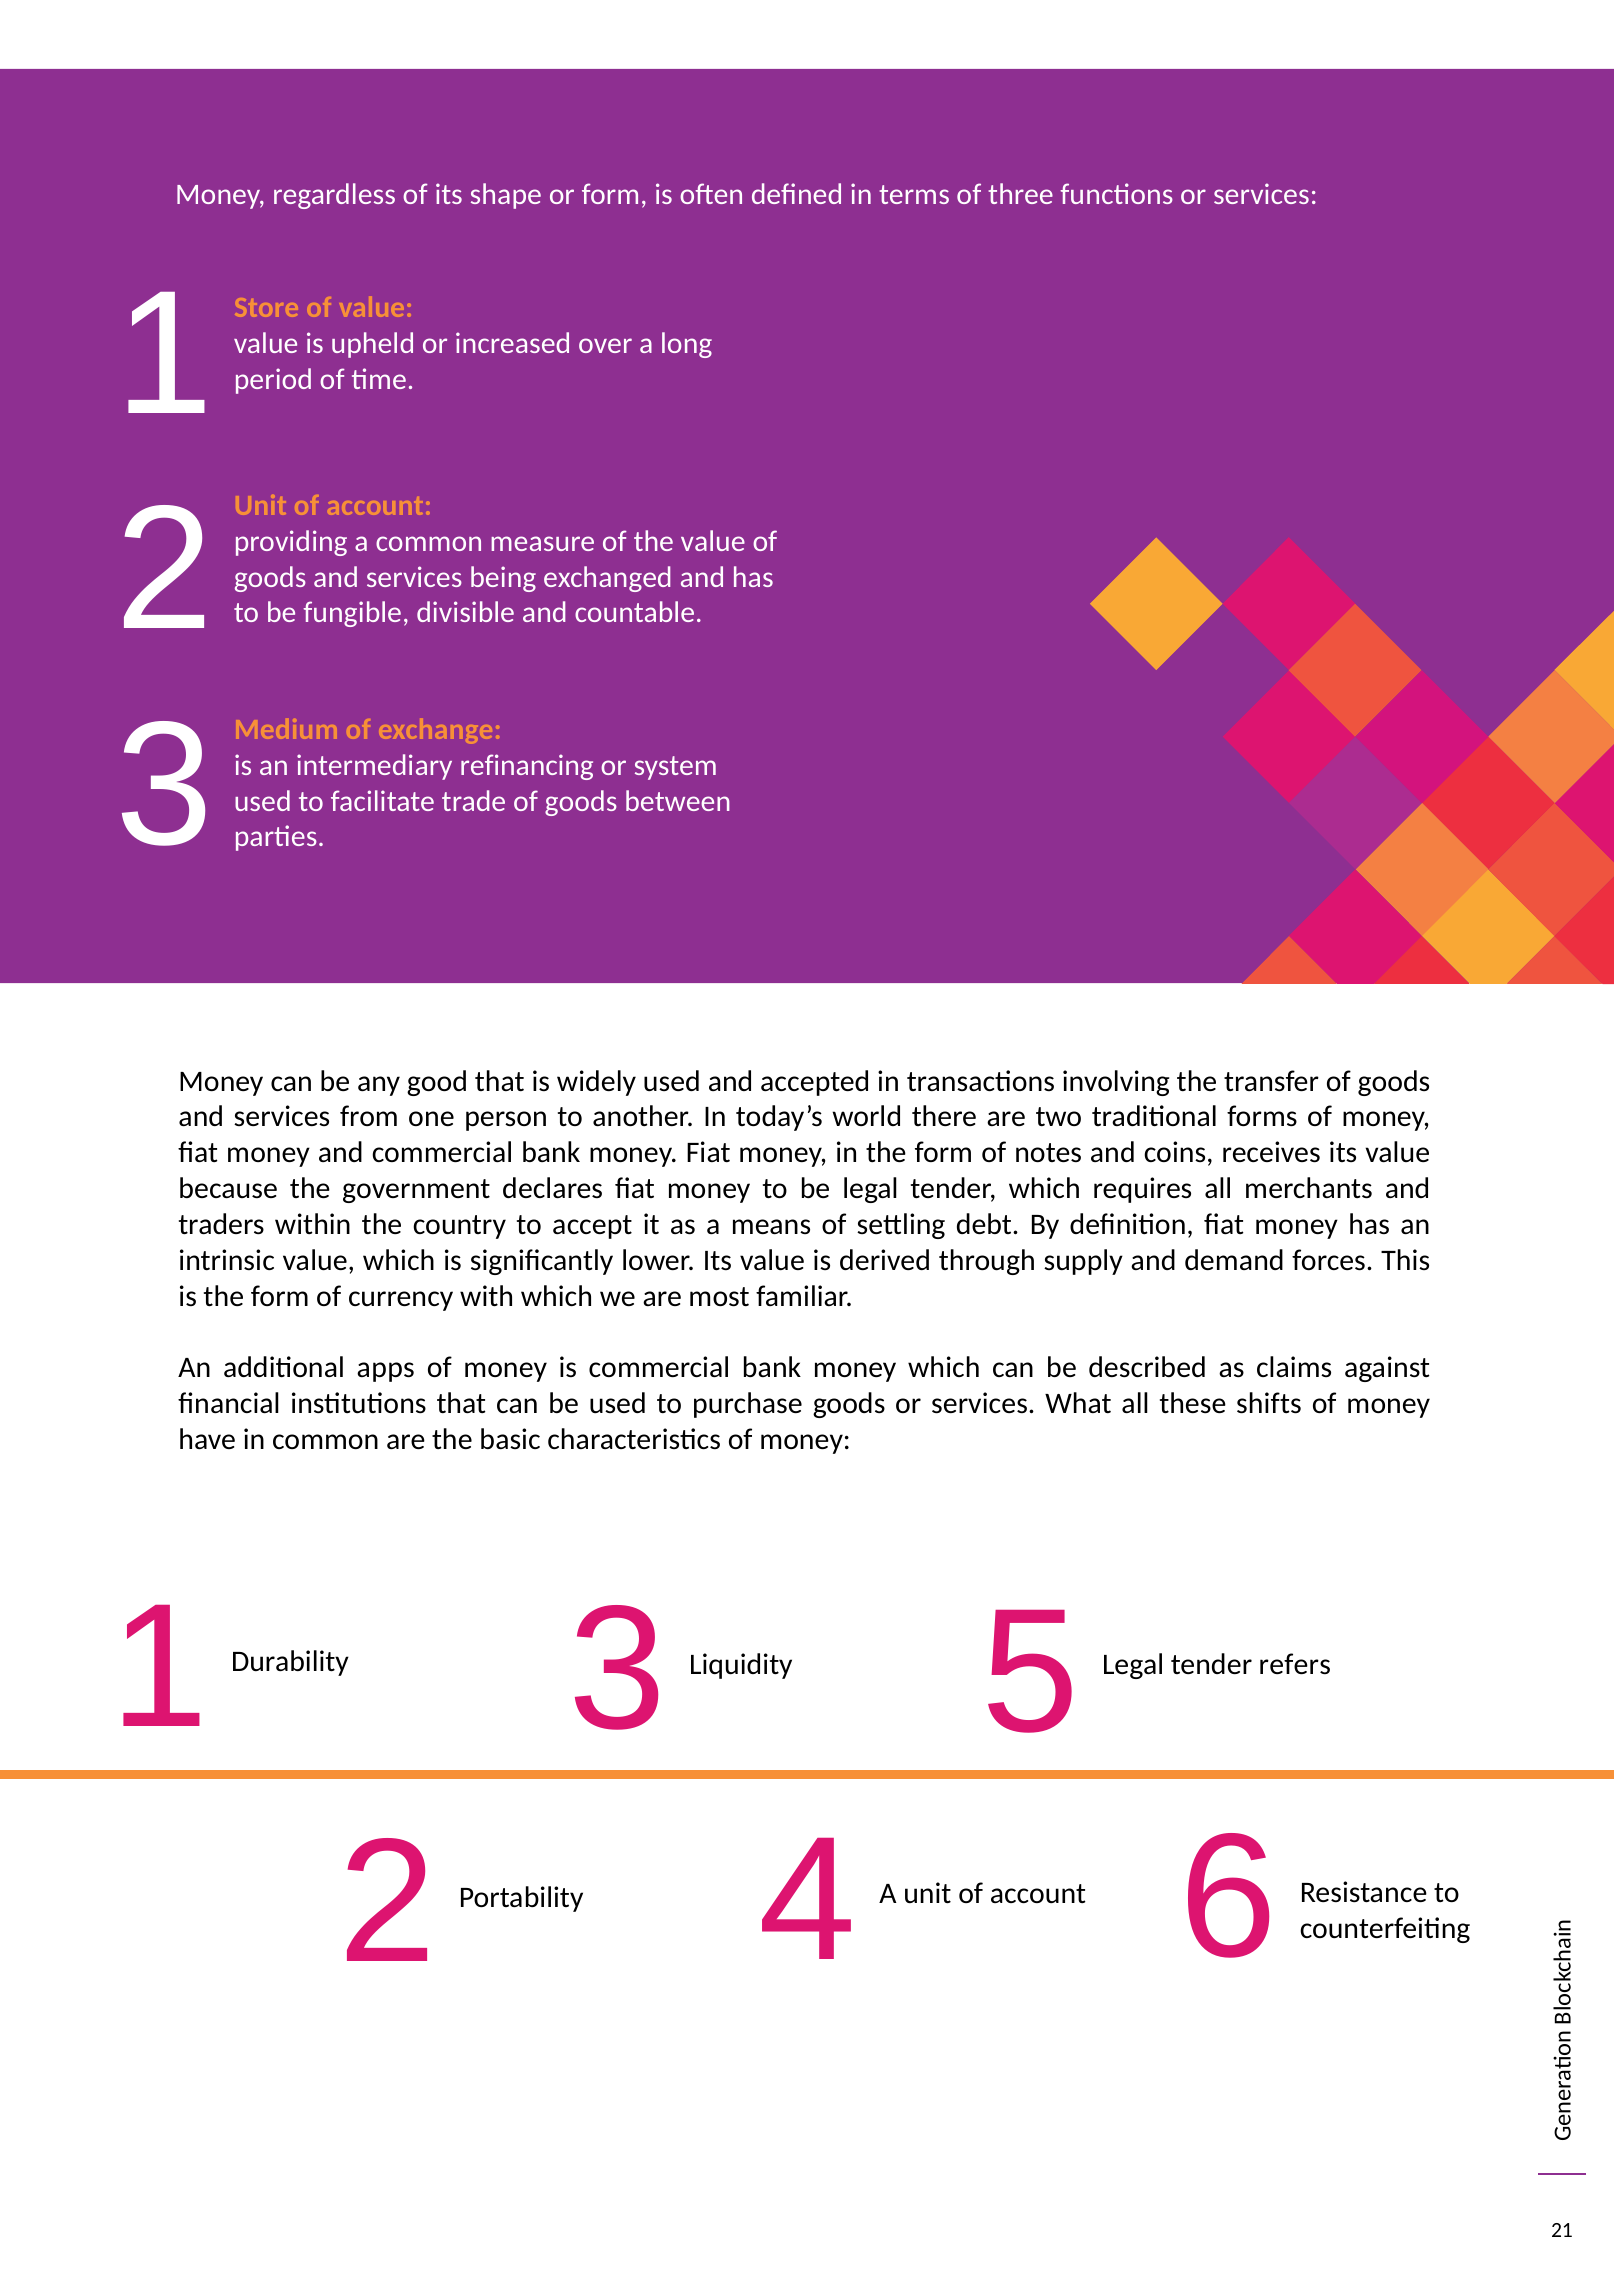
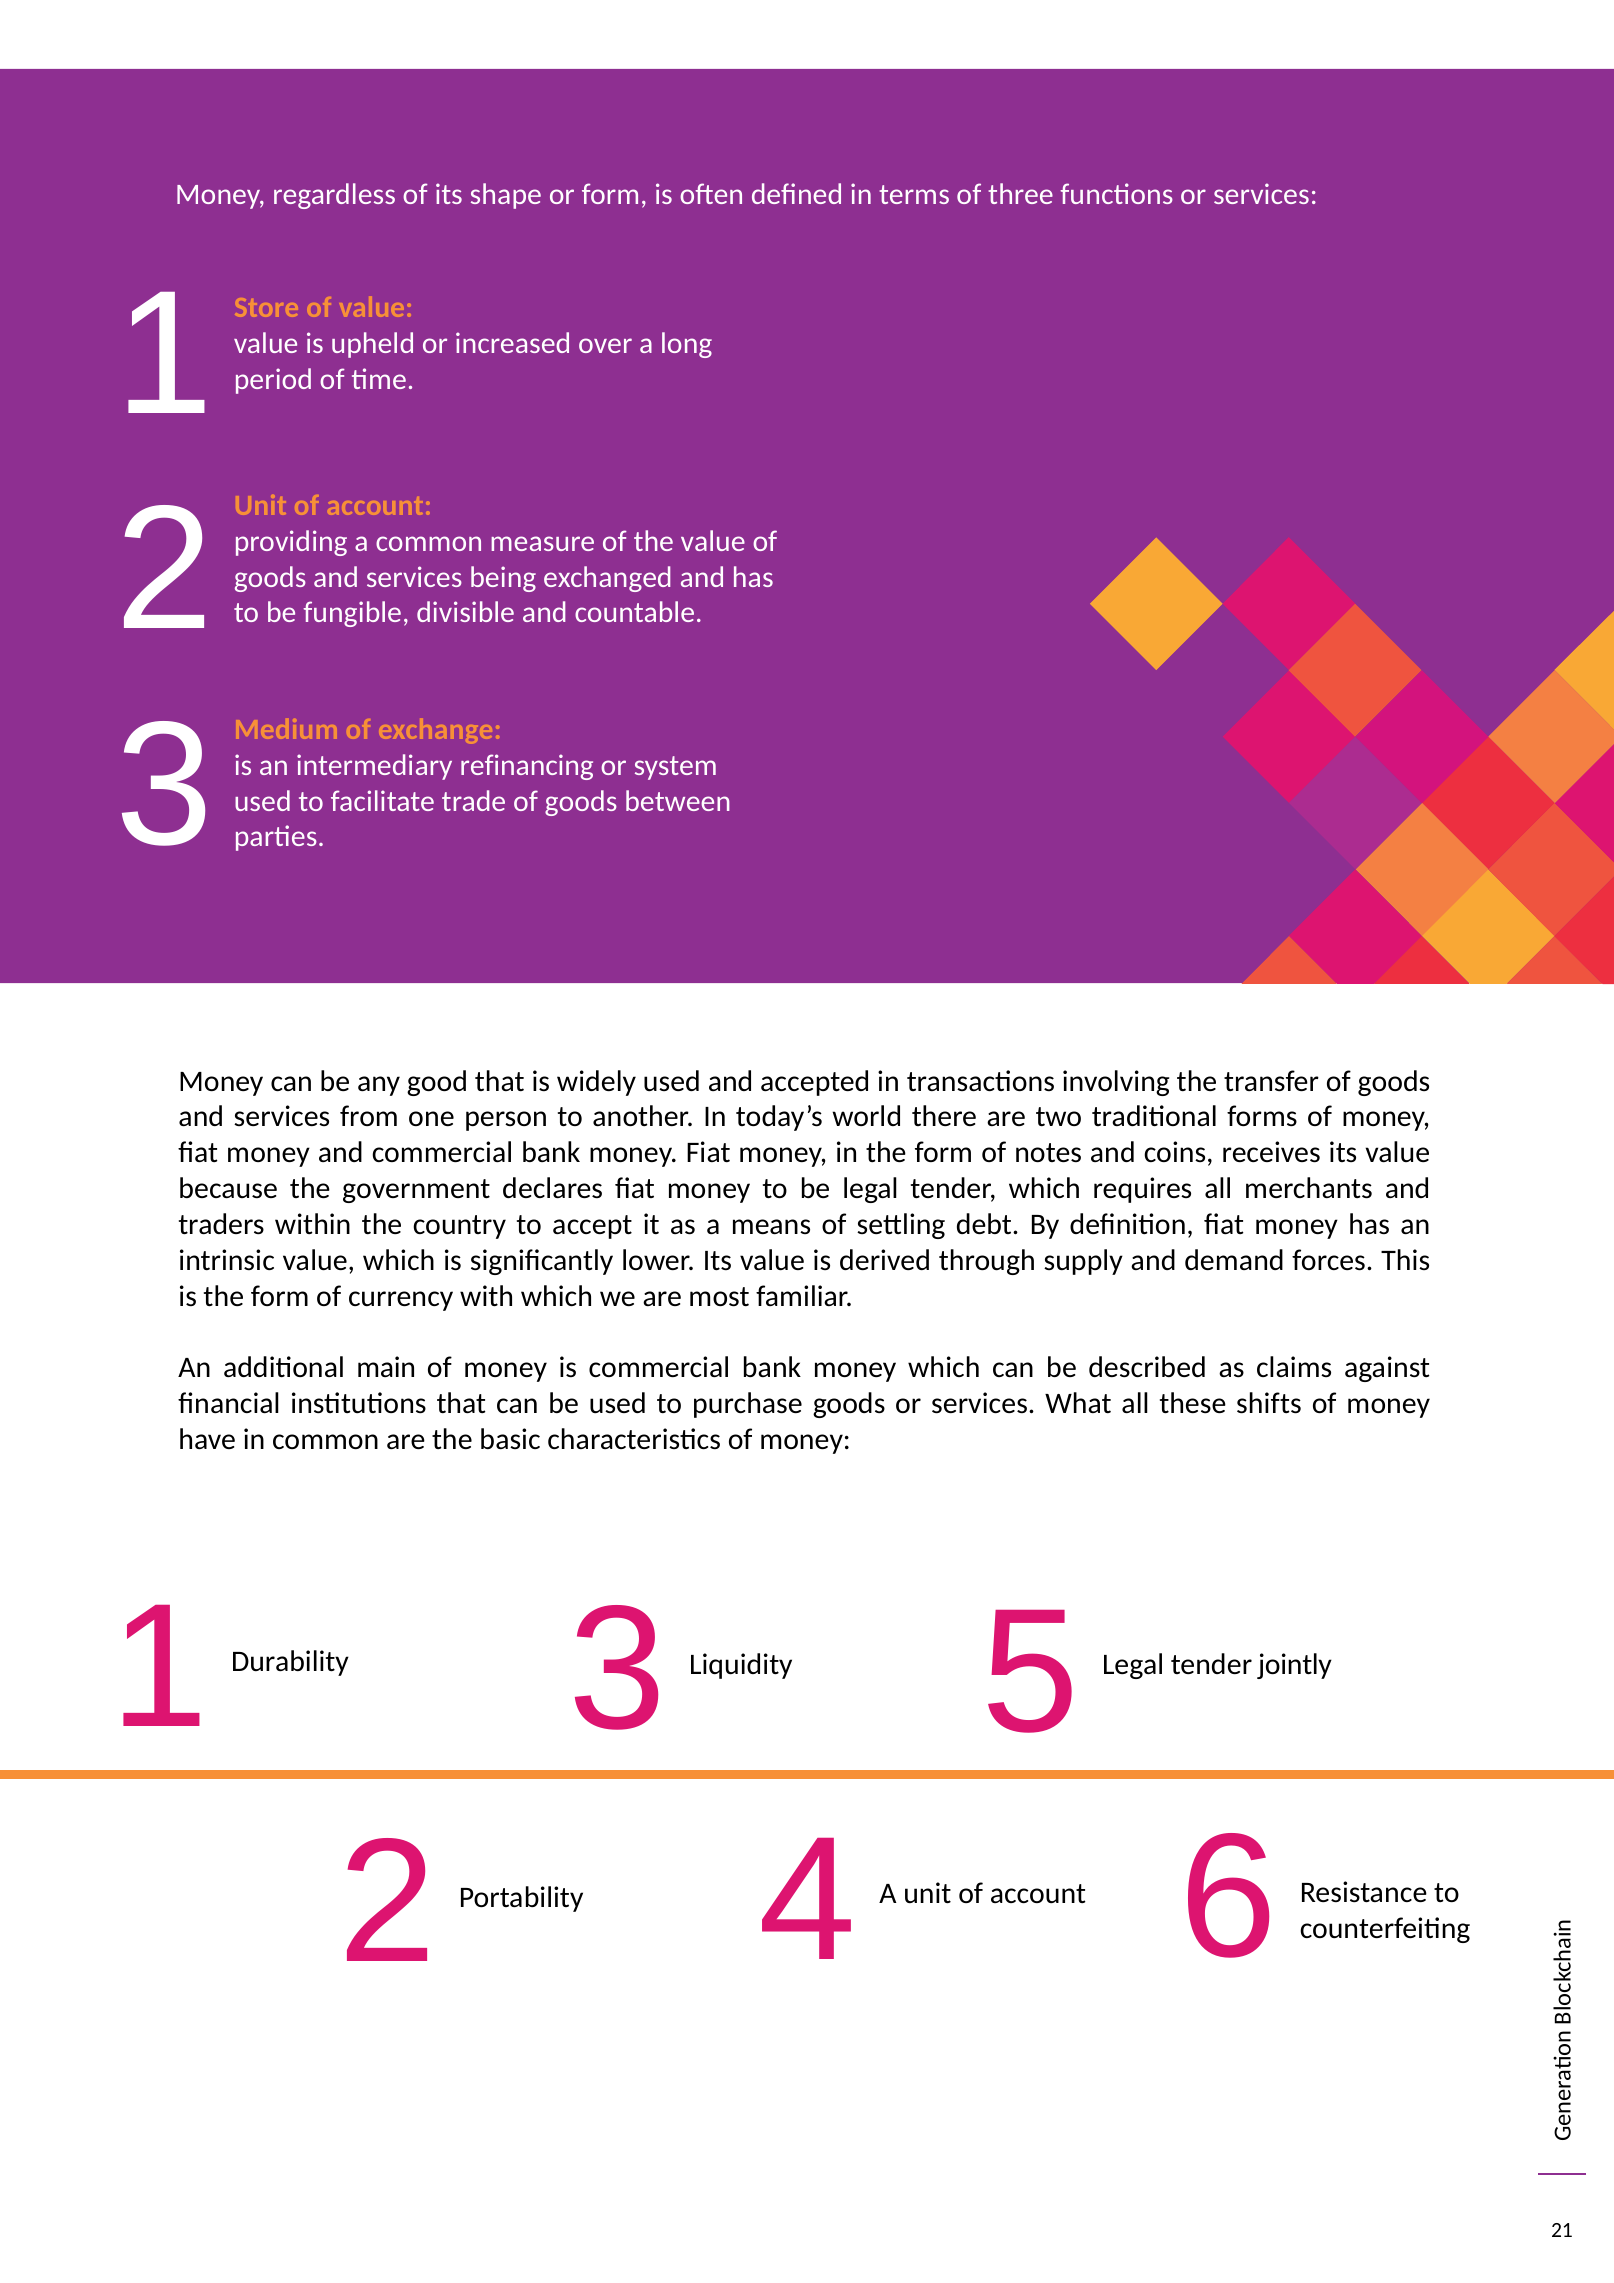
apps: apps -> main
refers: refers -> jointly
